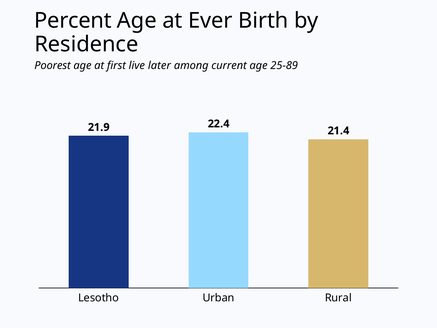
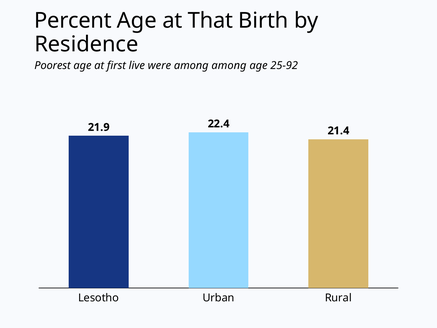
Ever: Ever -> That
later: later -> were
among current: current -> among
25-89: 25-89 -> 25-92
